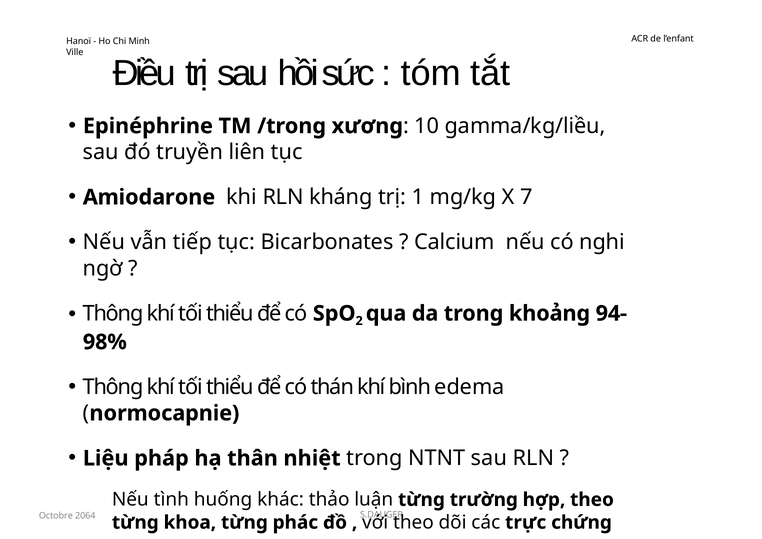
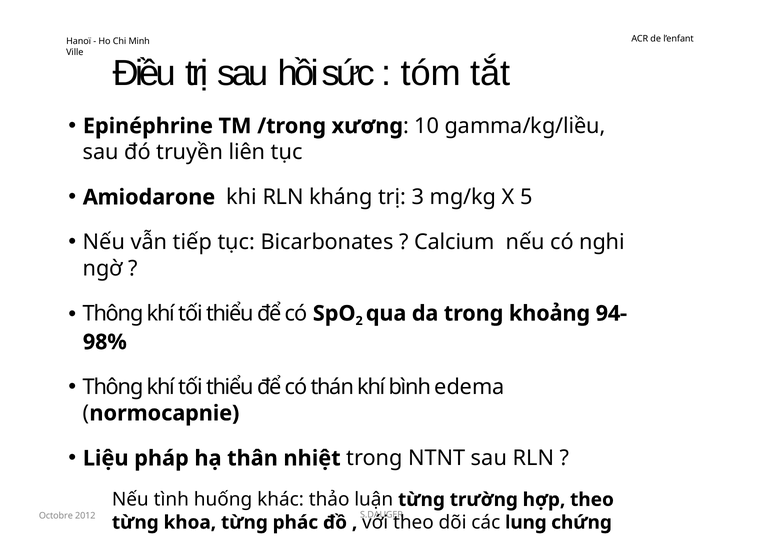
1: 1 -> 3
7: 7 -> 5
2064: 2064 -> 2012
trực: trực -> lung
